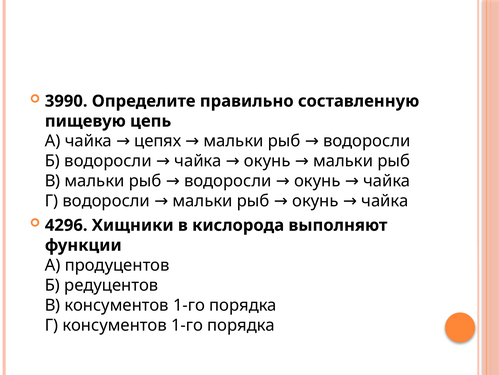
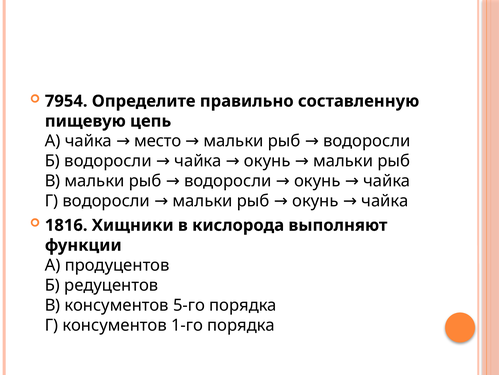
3990: 3990 -> 7954
цепях: цепях -> место
4296: 4296 -> 1816
В консументов 1-го: 1-го -> 5-го
